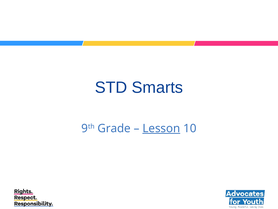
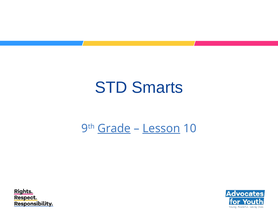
Grade underline: none -> present
